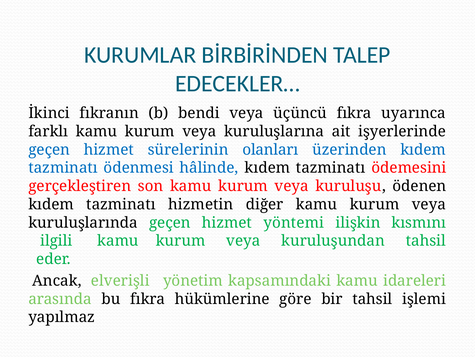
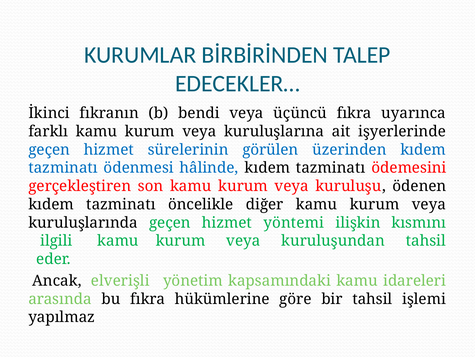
olanları: olanları -> görülen
hizmetin: hizmetin -> öncelikle
